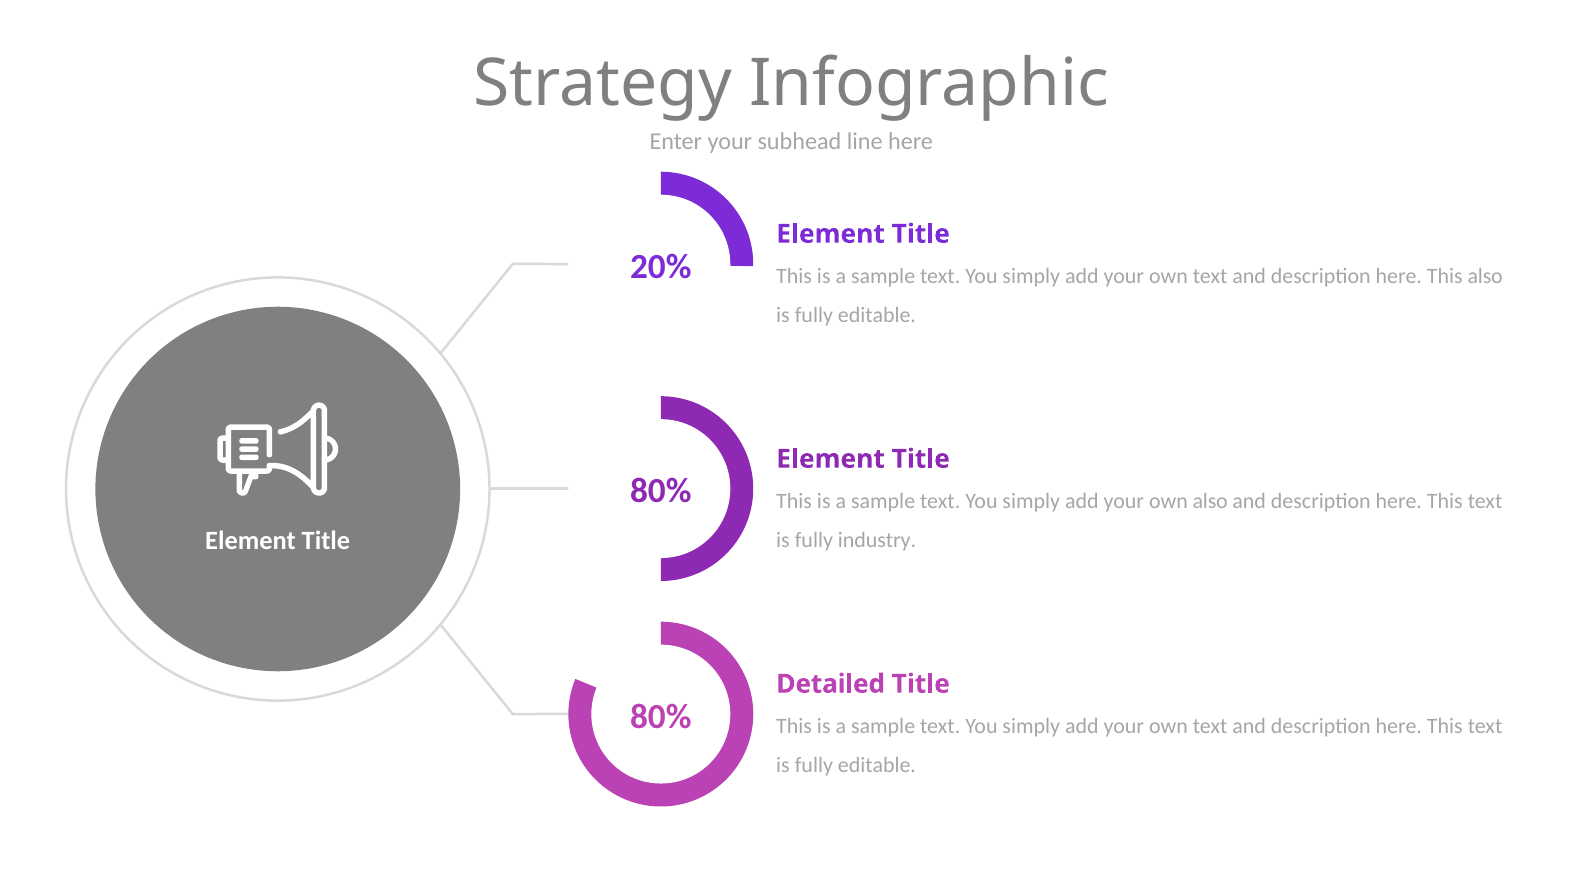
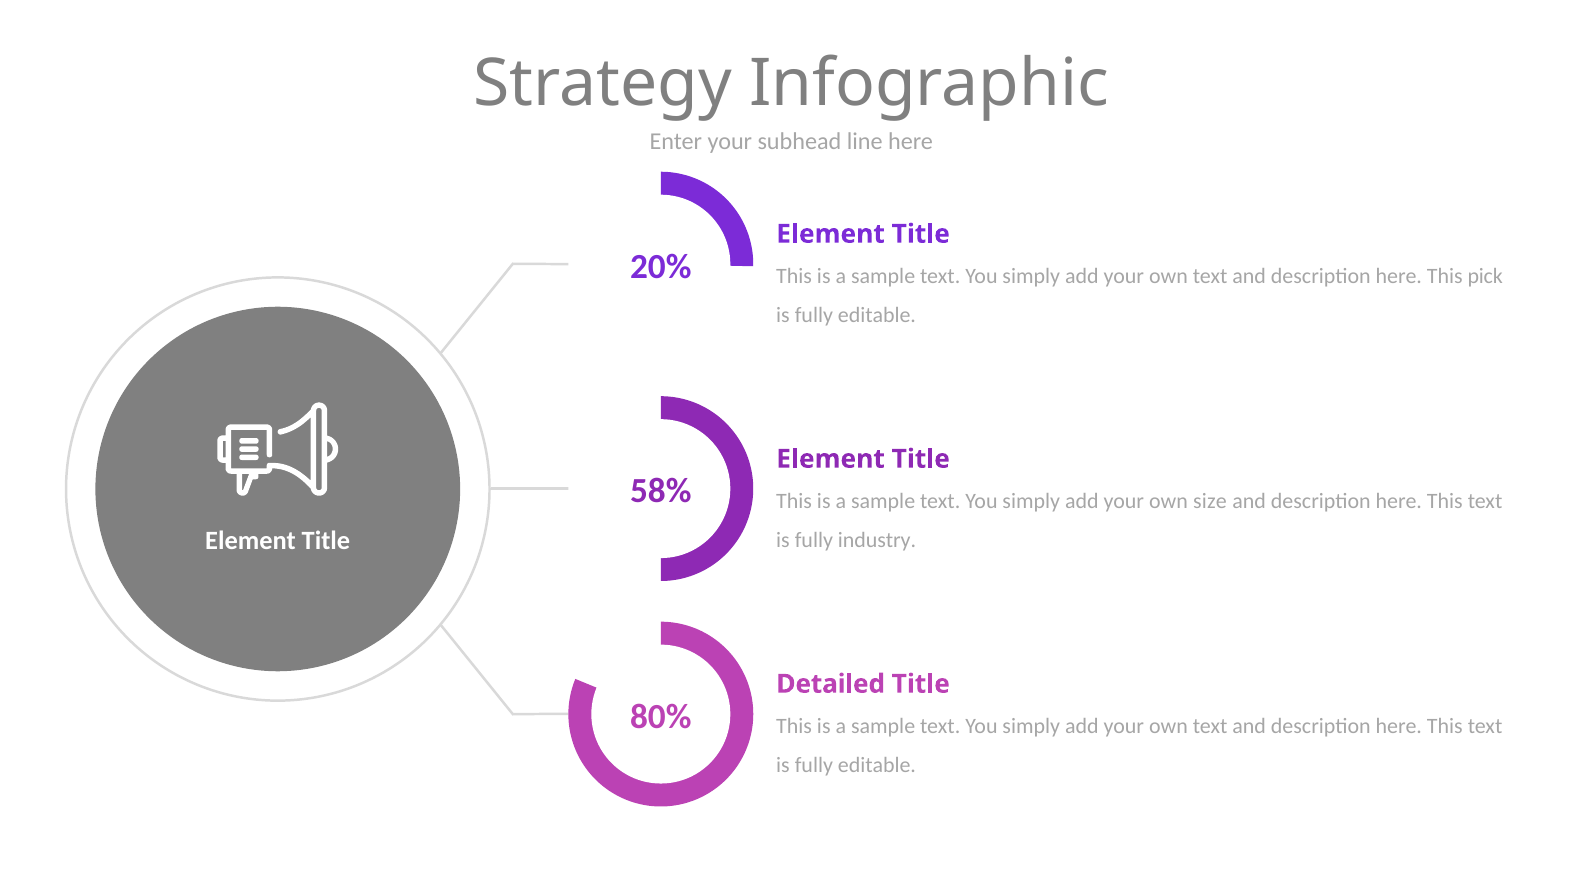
This also: also -> pick
80% at (661, 491): 80% -> 58%
own also: also -> size
